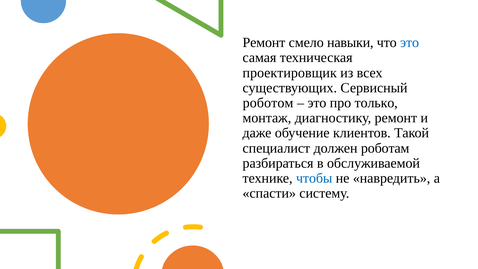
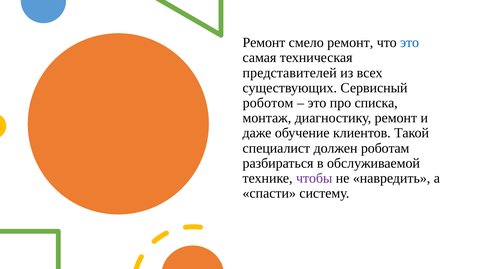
смело навыки: навыки -> ремонт
проектировщик: проектировщик -> представителей
только: только -> списка
чтобы colour: blue -> purple
